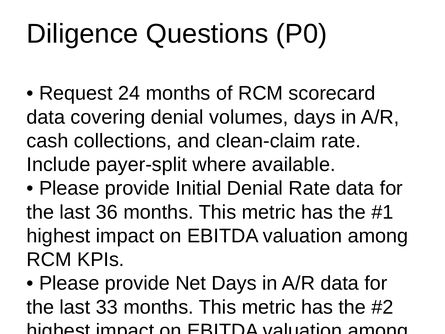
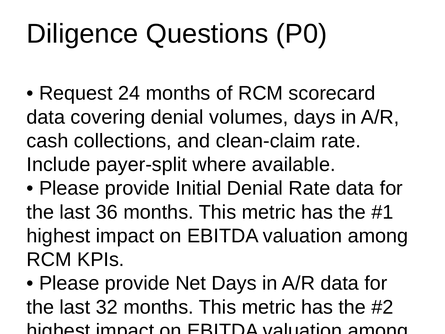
33: 33 -> 32
